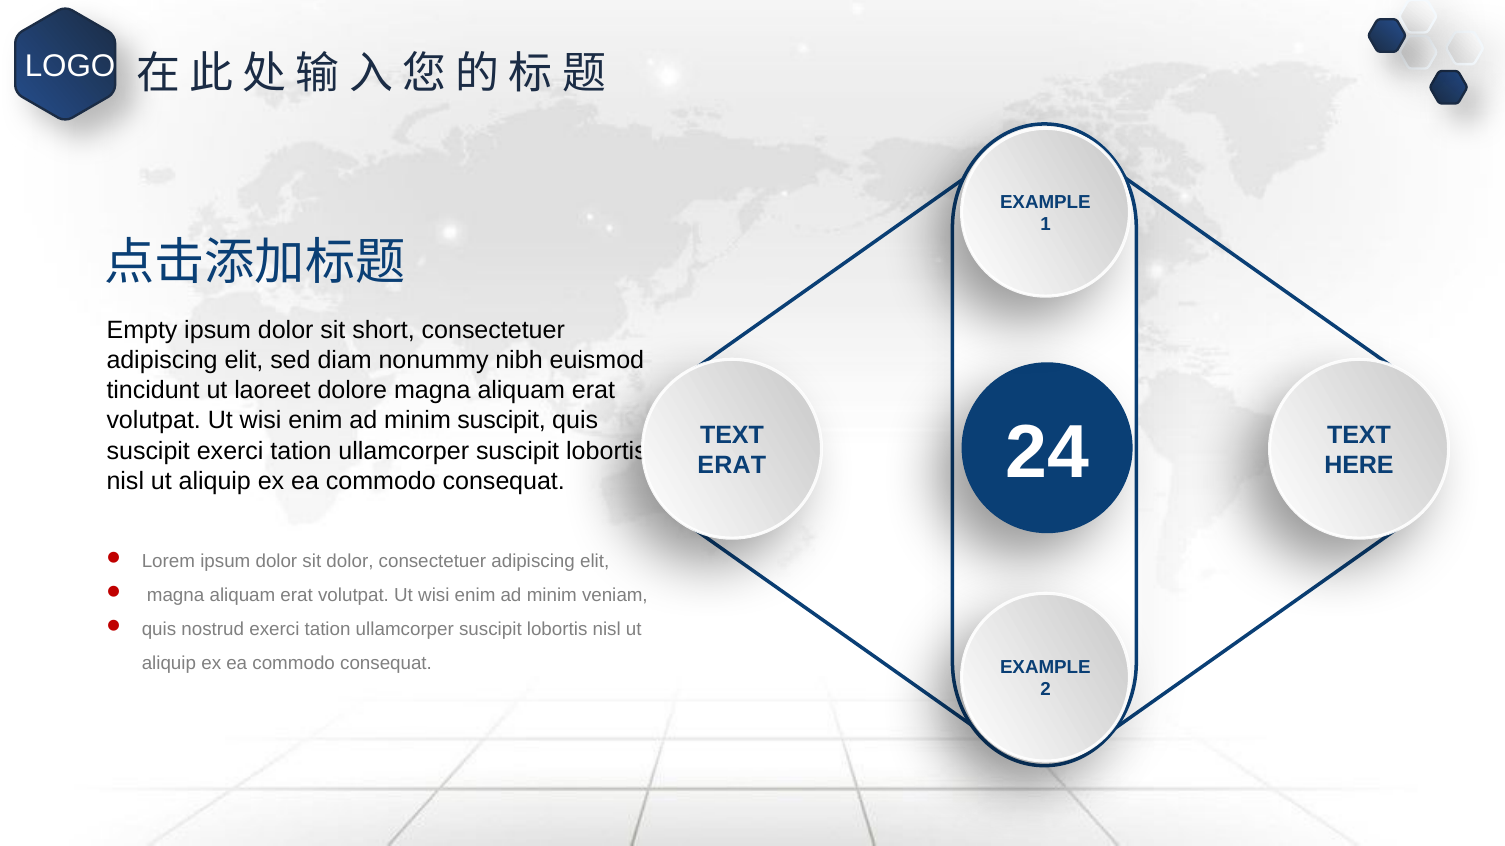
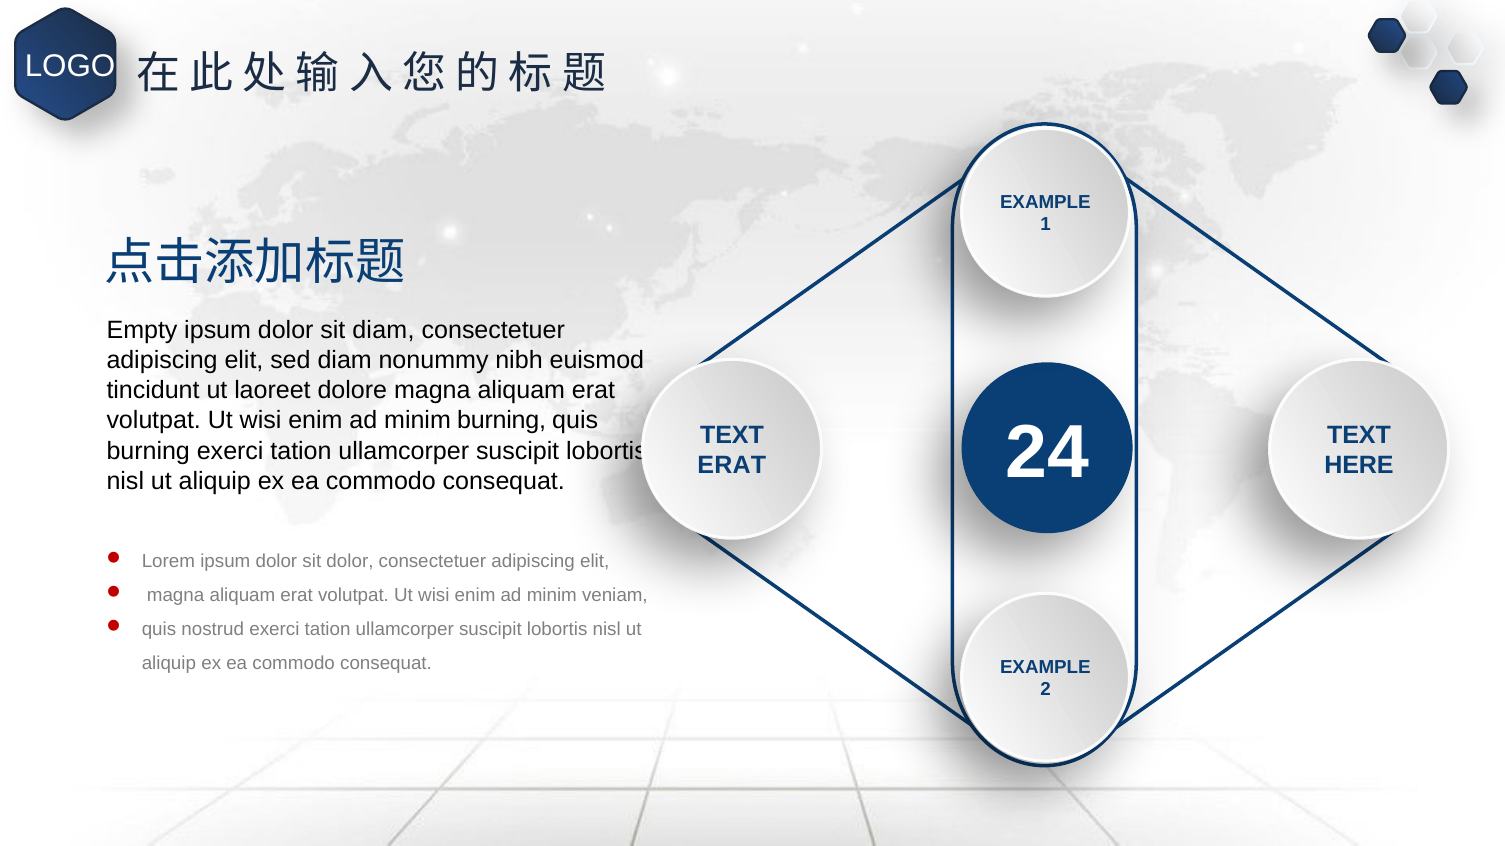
sit short: short -> diam
minim suscipit: suscipit -> burning
suscipit at (148, 451): suscipit -> burning
